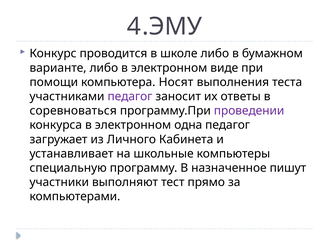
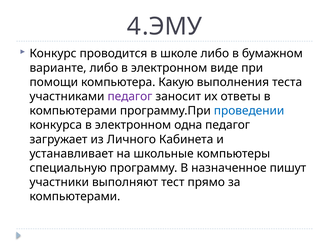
Носят: Носят -> Какую
соревноваться at (73, 111): соревноваться -> компьютерами
проведении colour: purple -> blue
